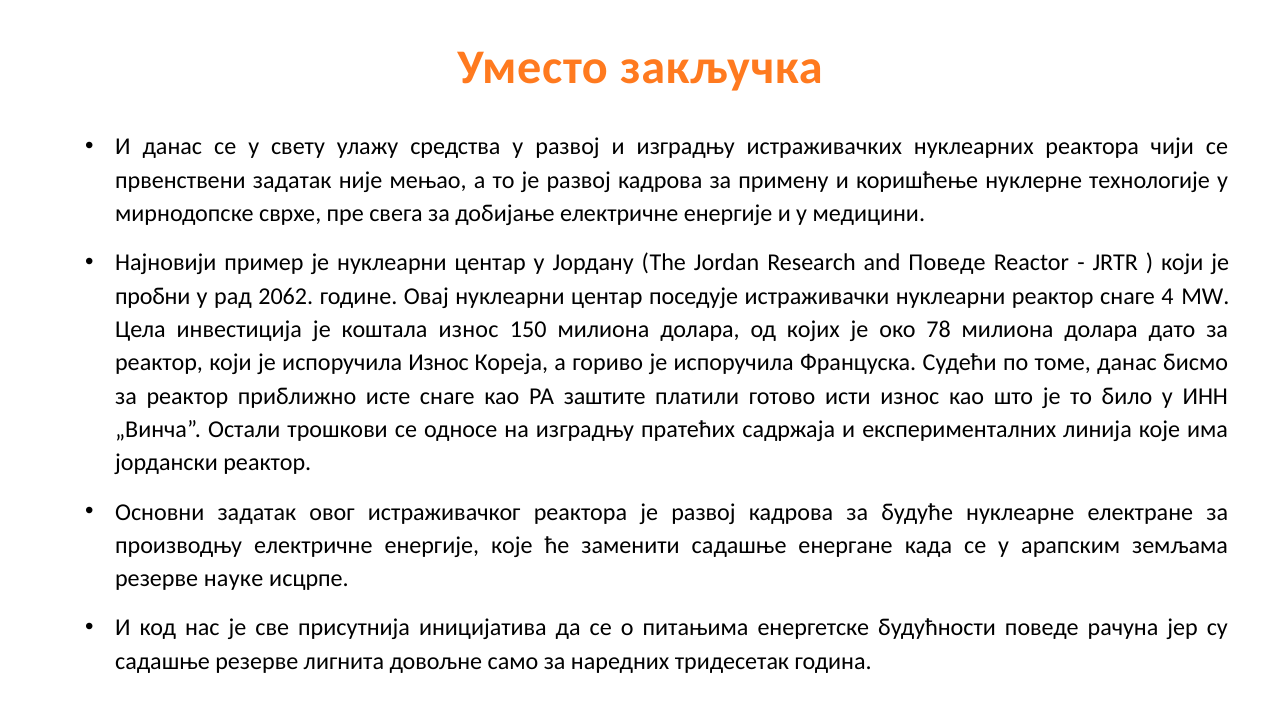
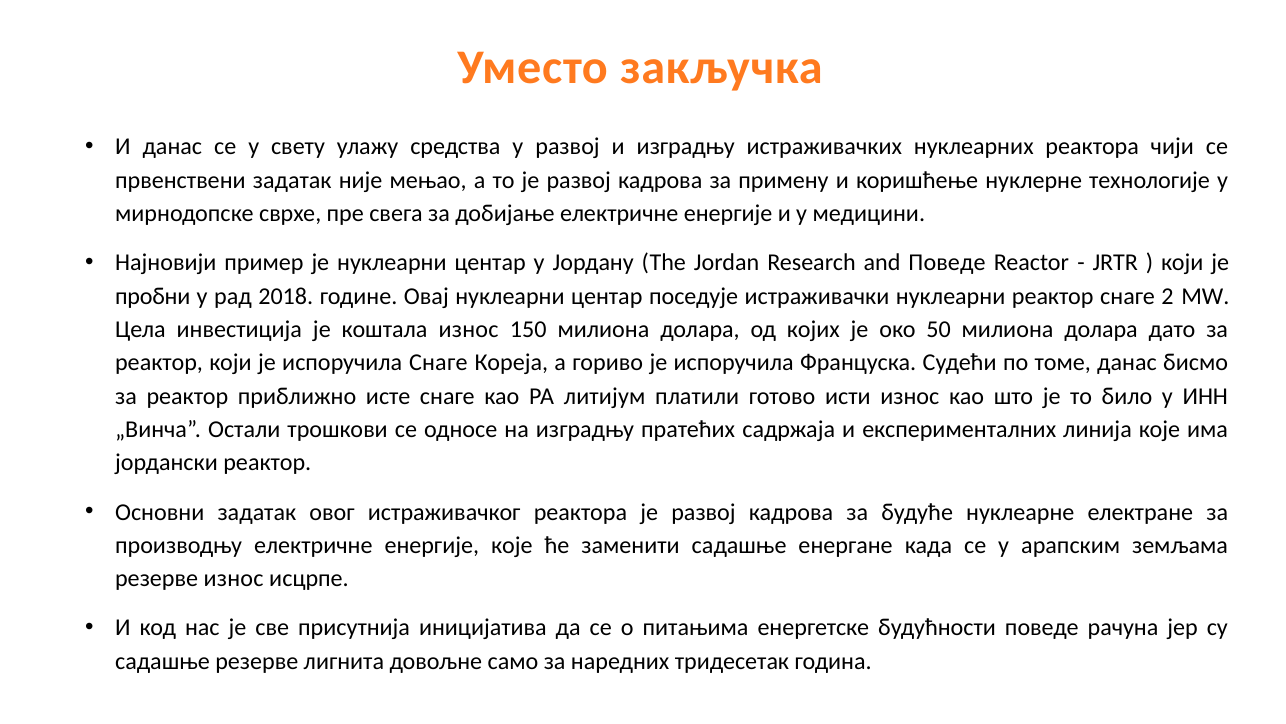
2062: 2062 -> 2018
4: 4 -> 2
78: 78 -> 50
испоручила Износ: Износ -> Снаге
заштите: заштите -> литијум
резерве науке: науке -> износ
